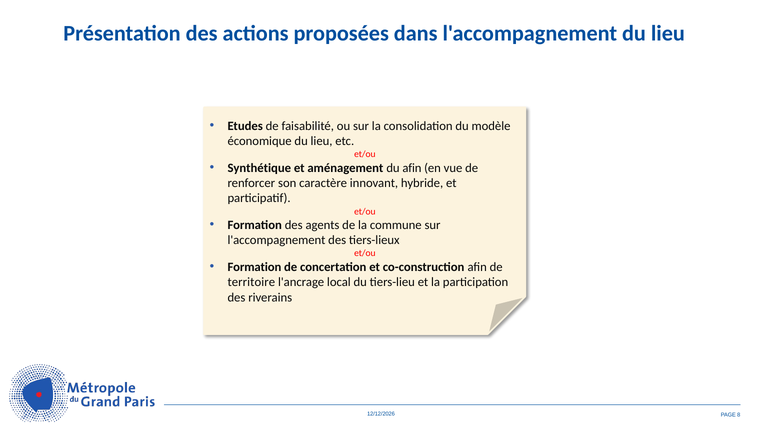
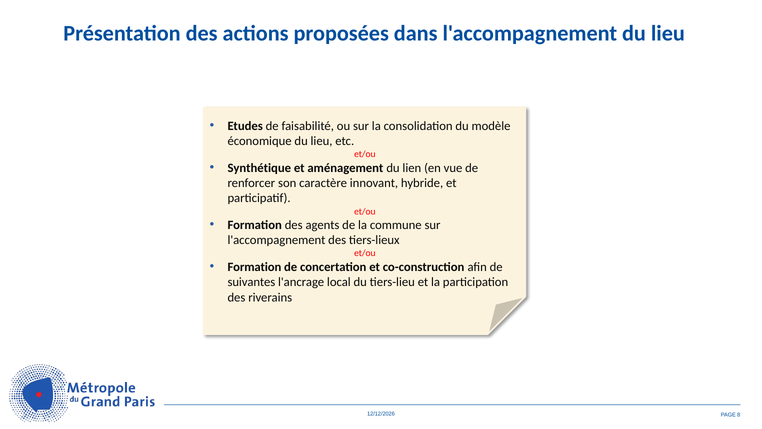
du afin: afin -> lien
territoire: territoire -> suivantes
